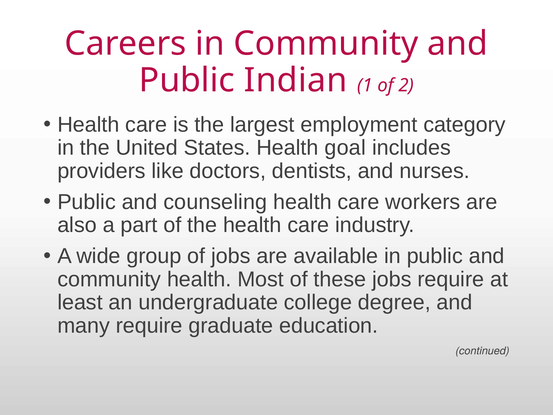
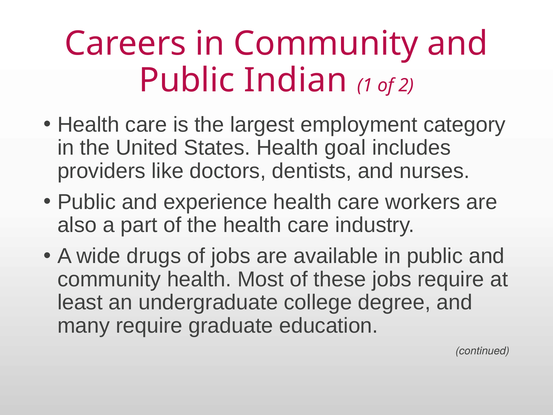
counseling: counseling -> experience
group: group -> drugs
